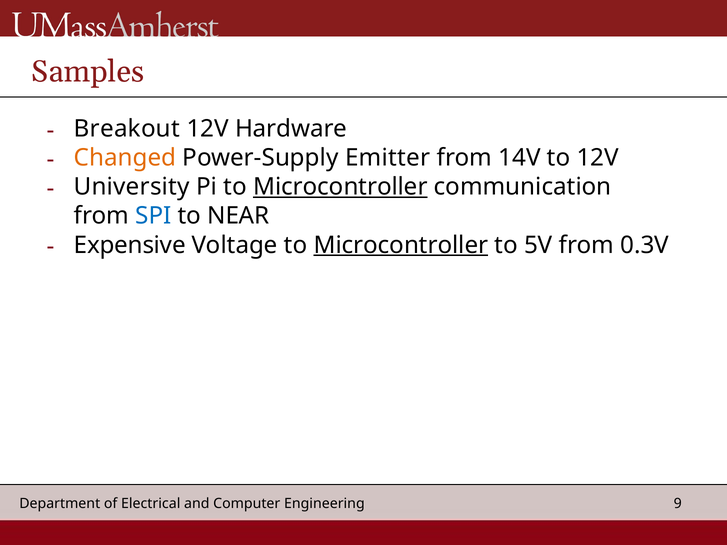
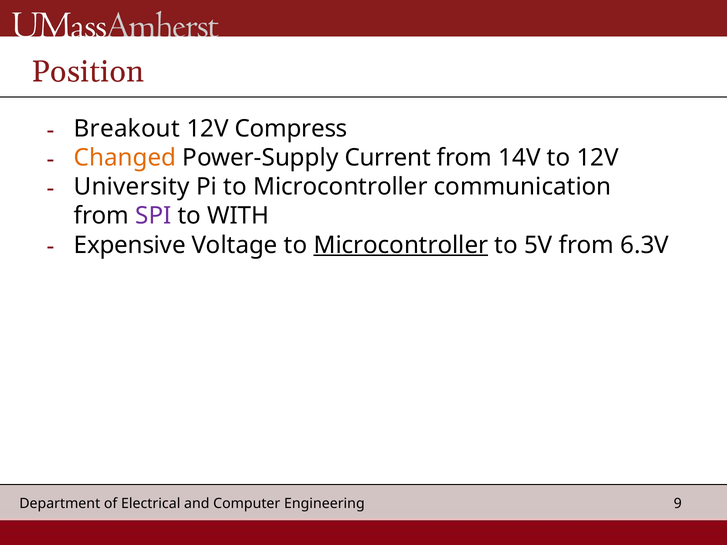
Samples: Samples -> Position
Hardware: Hardware -> Compress
Emitter: Emitter -> Current
Microcontroller at (340, 187) underline: present -> none
SPI colour: blue -> purple
NEAR: NEAR -> WITH
0.3V: 0.3V -> 6.3V
